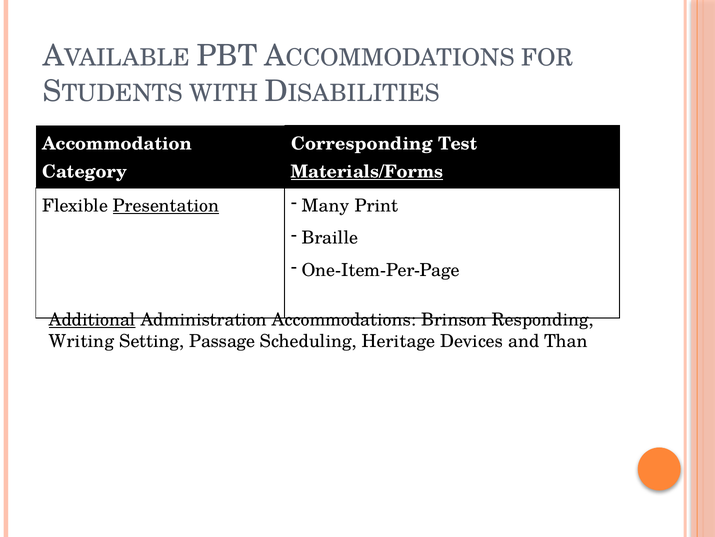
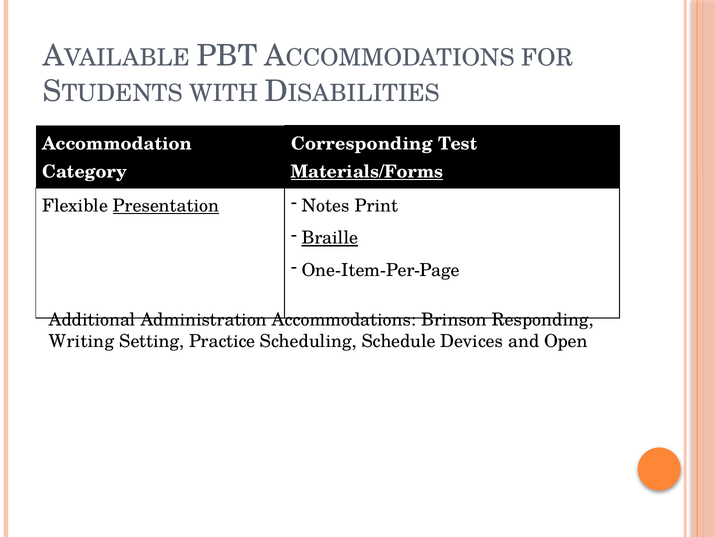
Many: Many -> Notes
Braille underline: none -> present
Additional underline: present -> none
Passage: Passage -> Practice
Heritage: Heritage -> Schedule
Than: Than -> Open
